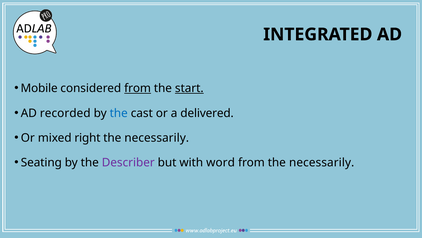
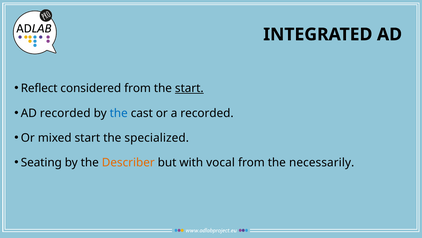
Mobile: Mobile -> Reflect
from at (138, 88) underline: present -> none
a delivered: delivered -> recorded
mixed right: right -> start
necessarily at (157, 138): necessarily -> specialized
Describer colour: purple -> orange
word: word -> vocal
